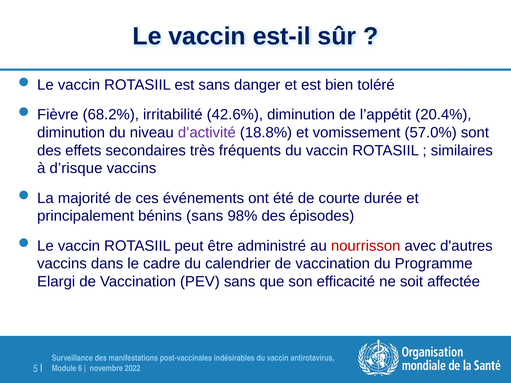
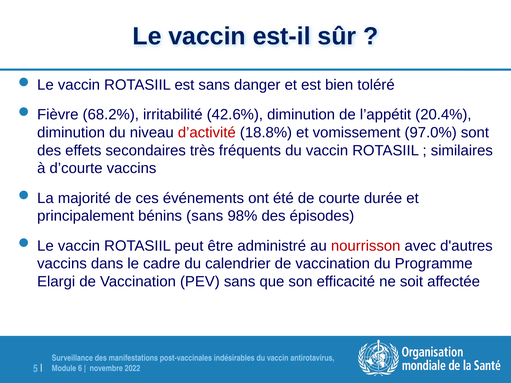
d’activité colour: purple -> red
57.0%: 57.0% -> 97.0%
d’risque: d’risque -> d’courte
